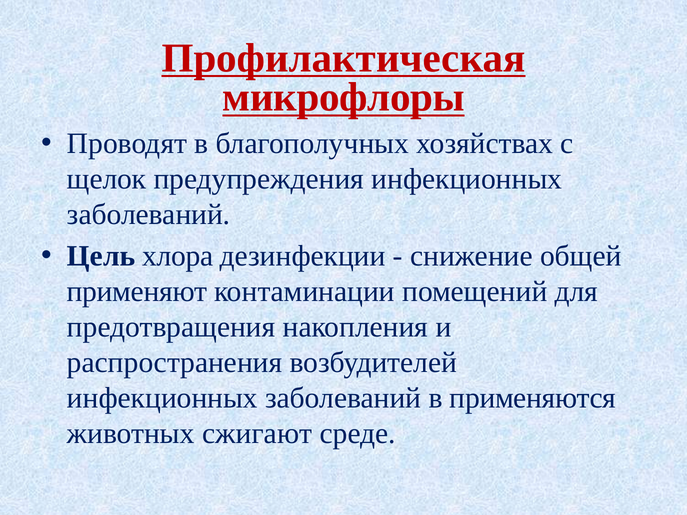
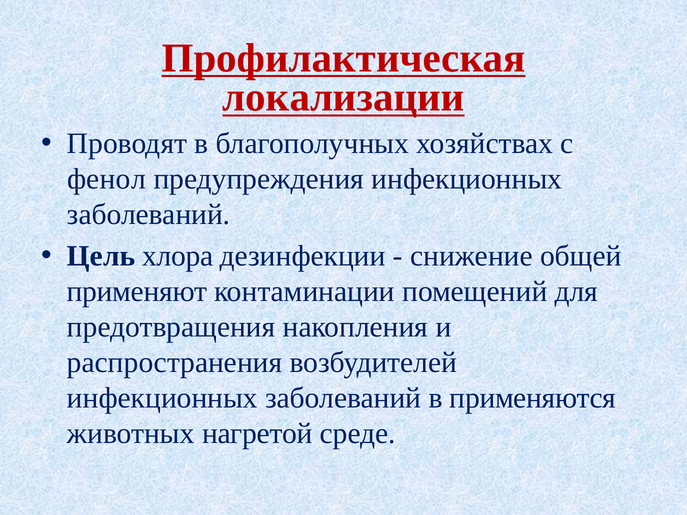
микрофлоры: микрофлоры -> локализации
щелок: щелок -> фенол
сжигают: сжигают -> нагретой
